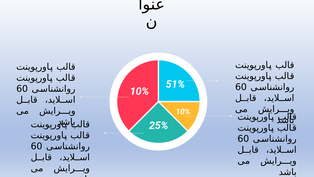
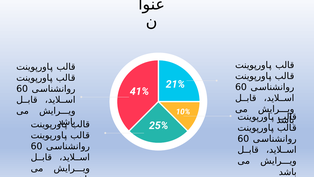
51%: 51% -> 21%
10% at (139, 91): 10% -> 41%
